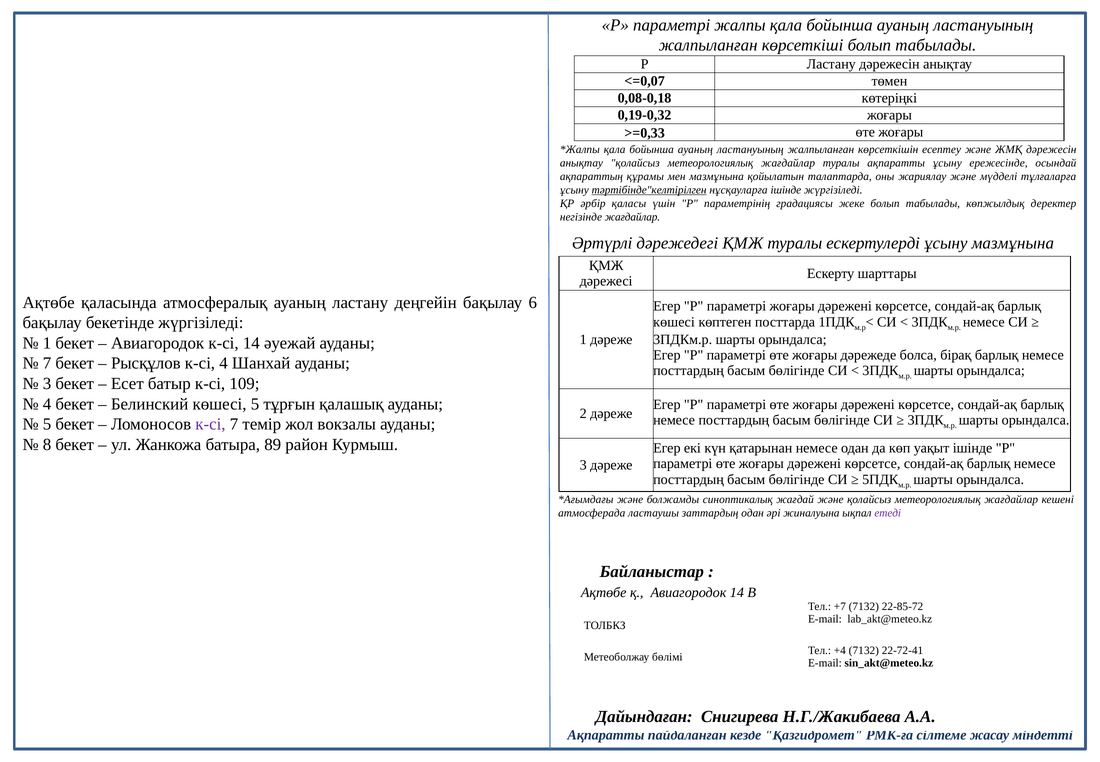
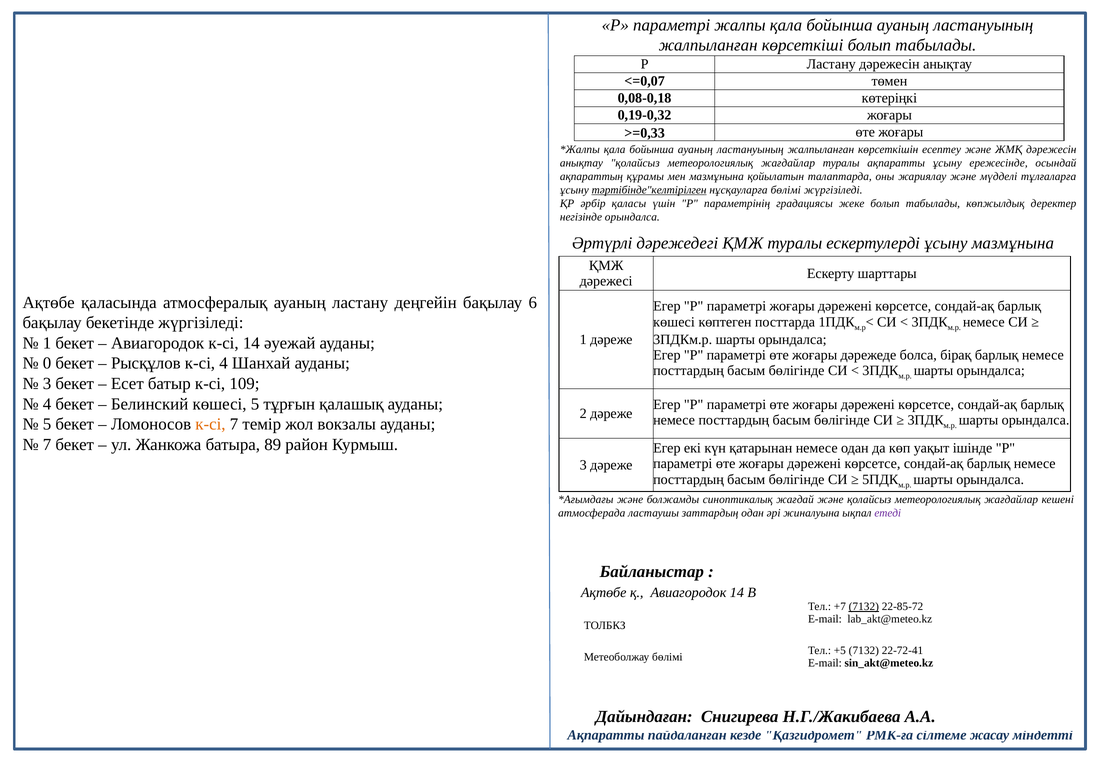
нұсқауларға ішінде: ішінде -> бөлімі
негізінде жағдайлар: жағдайлар -> орындалса
7 at (47, 363): 7 -> 0
к-сі at (210, 424) colour: purple -> orange
8 at (47, 444): 8 -> 7
7132 at (864, 606) underline: none -> present
+4: +4 -> +5
